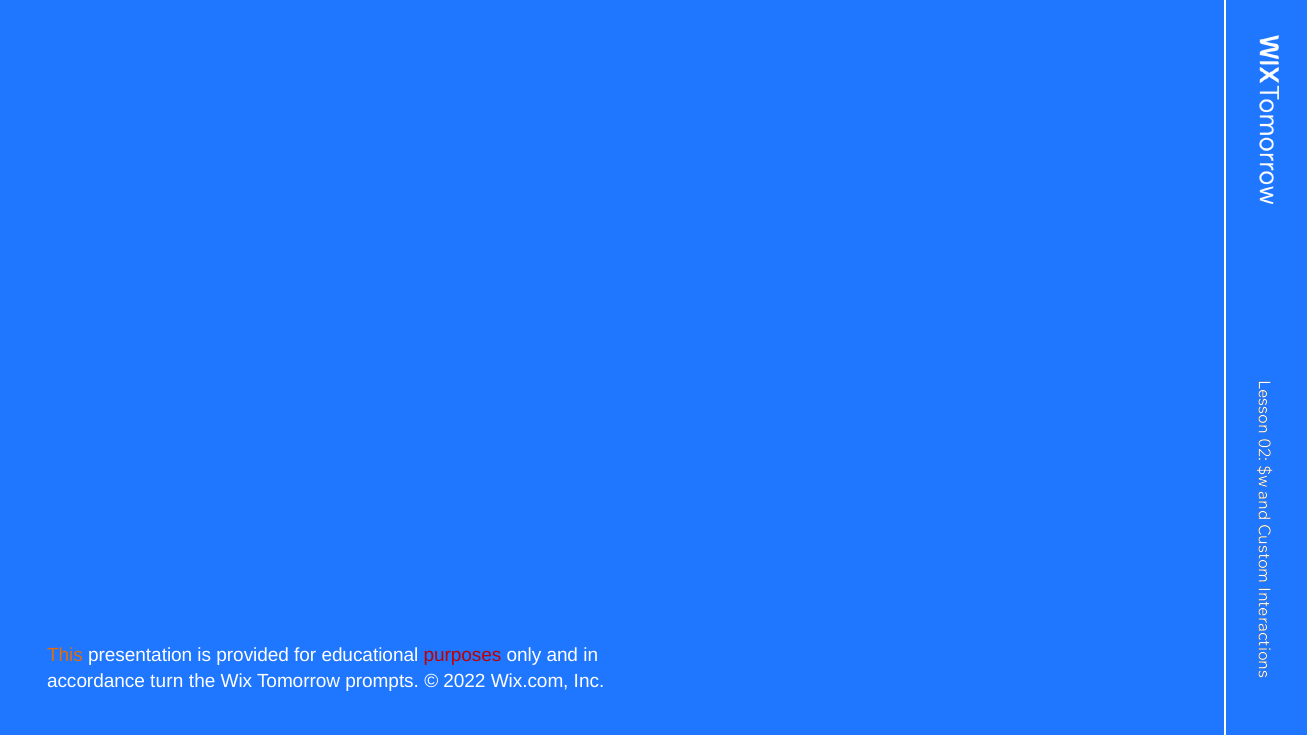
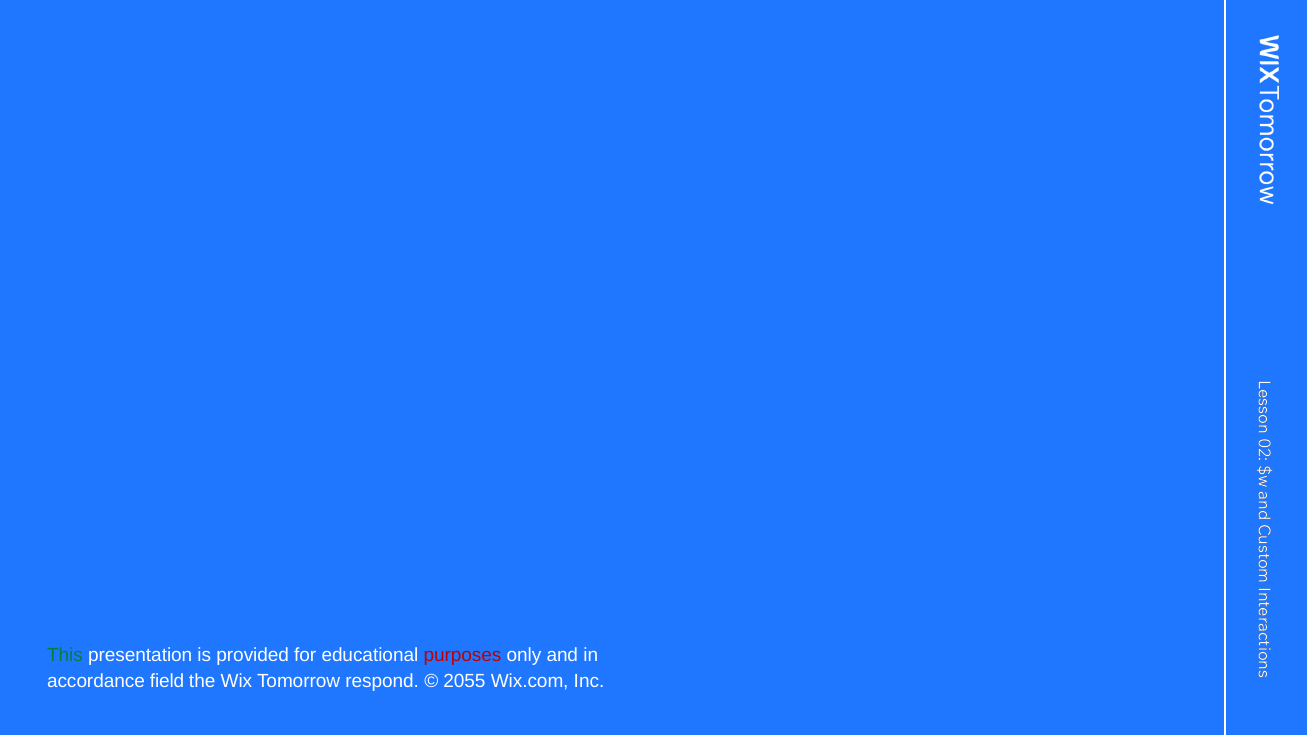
This colour: orange -> green
turn: turn -> field
prompts: prompts -> respond
2022: 2022 -> 2055
